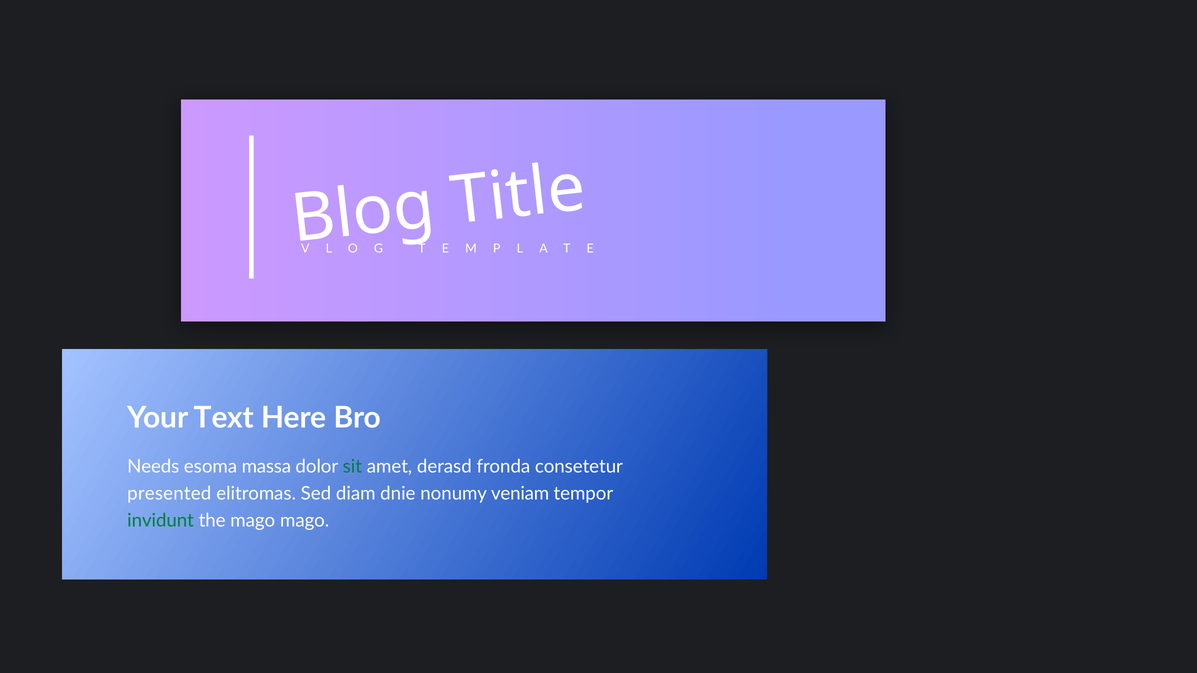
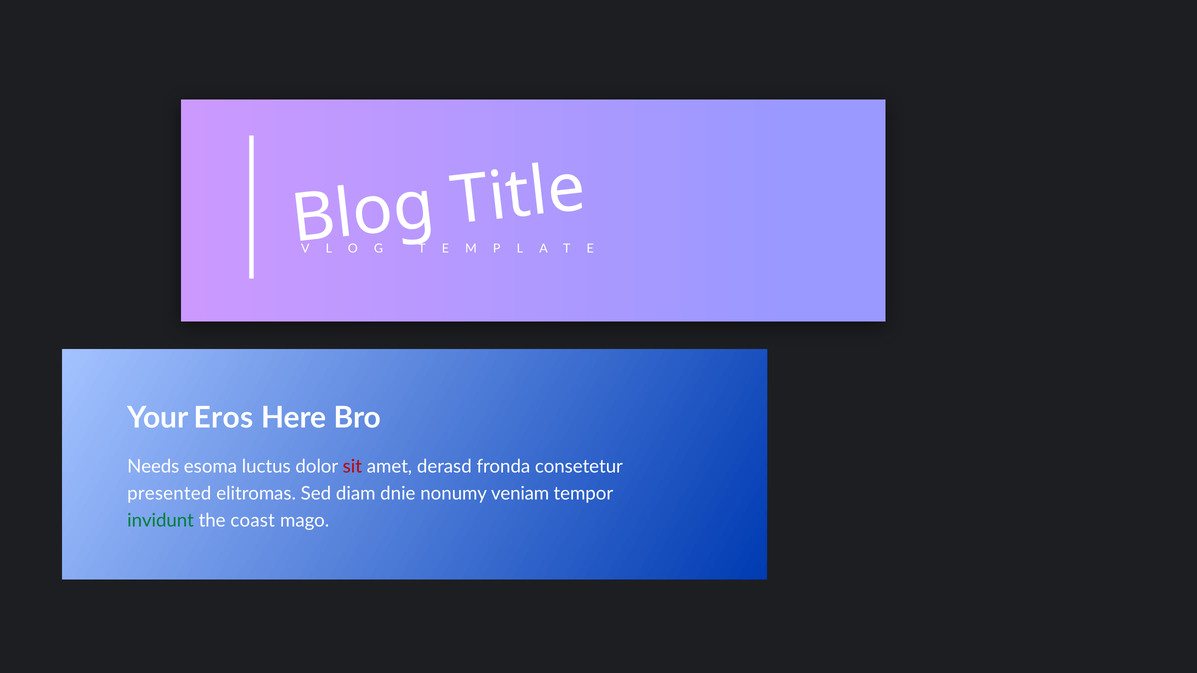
Text: Text -> Eros
massa: massa -> luctus
sit colour: green -> red
the mago: mago -> coast
